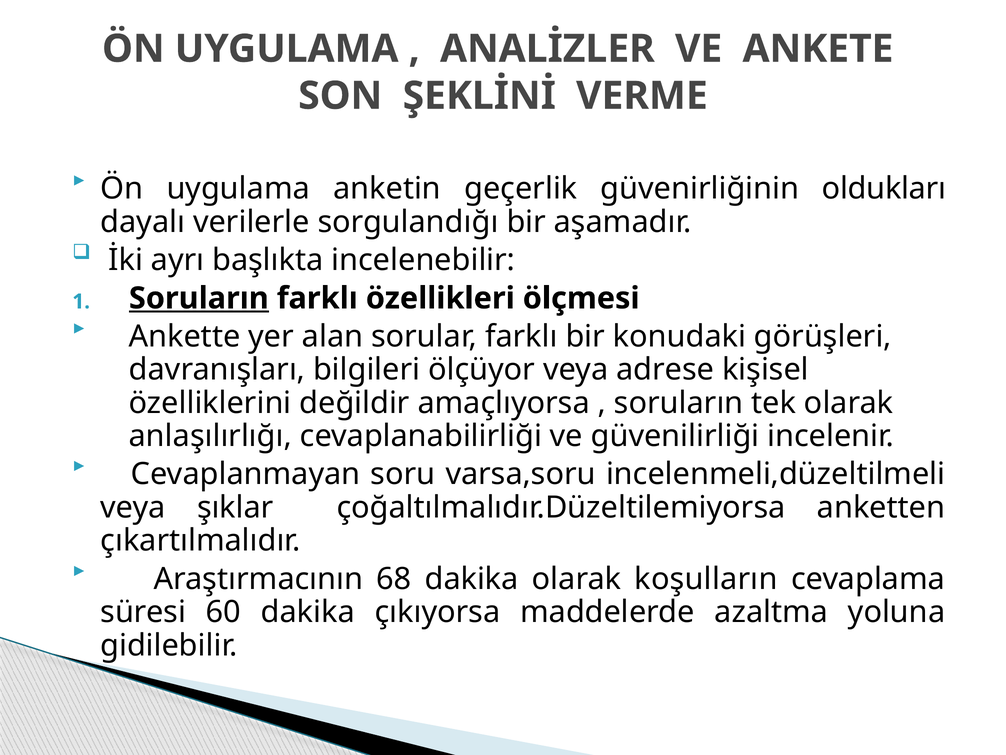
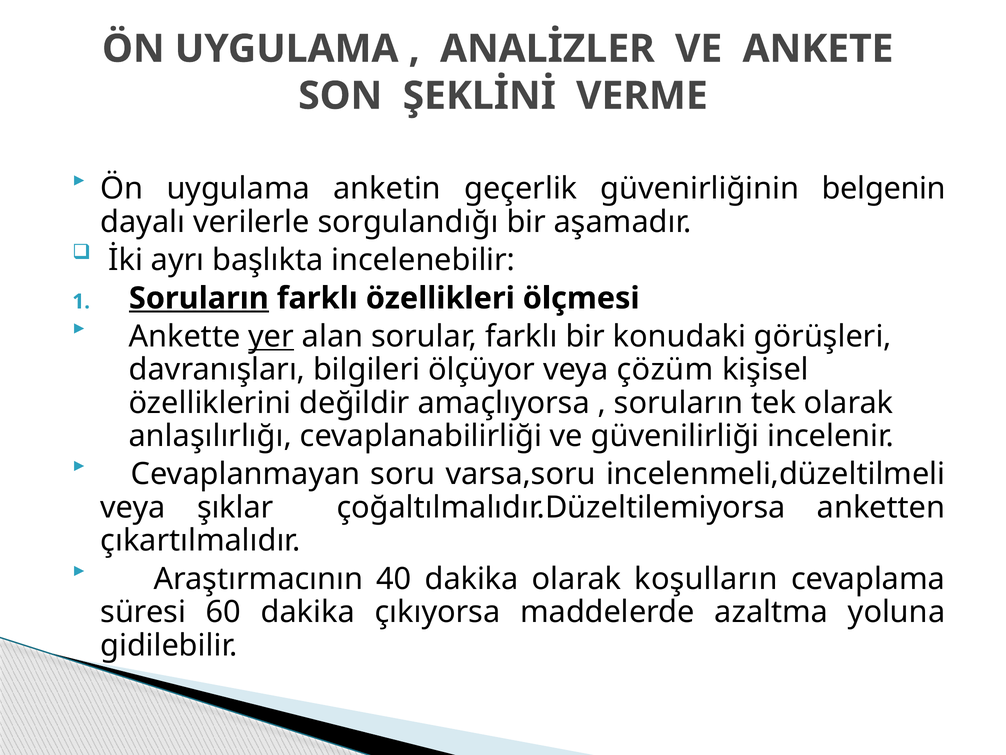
oldukları: oldukları -> belgenin
yer underline: none -> present
adrese: adrese -> çözüm
68: 68 -> 40
